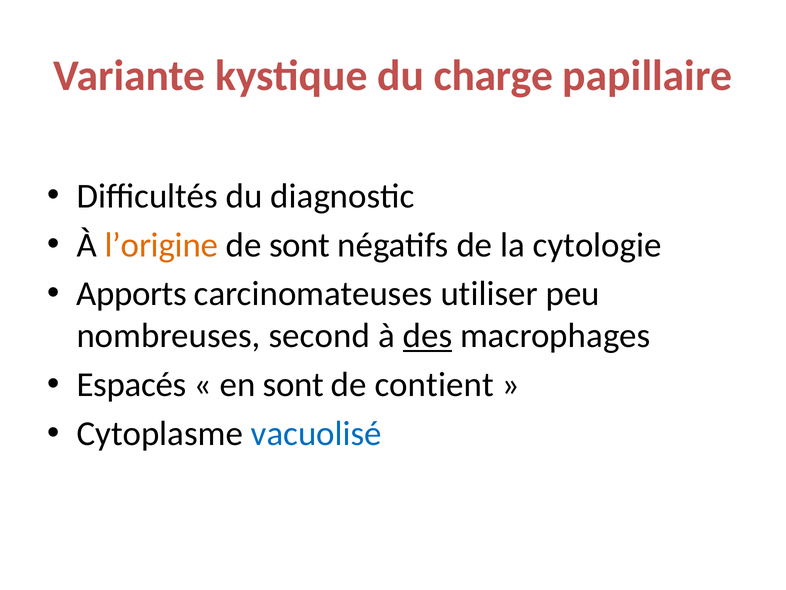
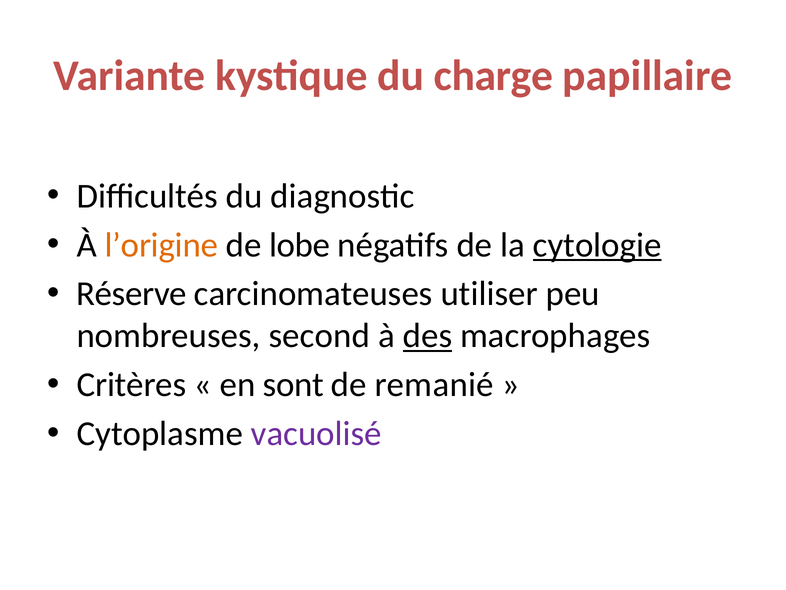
de sont: sont -> lobe
cytologie underline: none -> present
Apports: Apports -> Réserve
Espacés: Espacés -> Critères
contient: contient -> remanié
vacuolisé colour: blue -> purple
